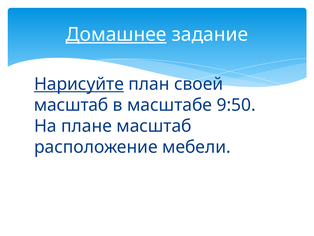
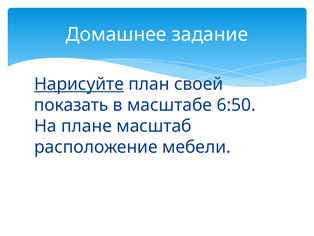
Домашнее underline: present -> none
масштаб at (71, 105): масштаб -> показать
9:50: 9:50 -> 6:50
